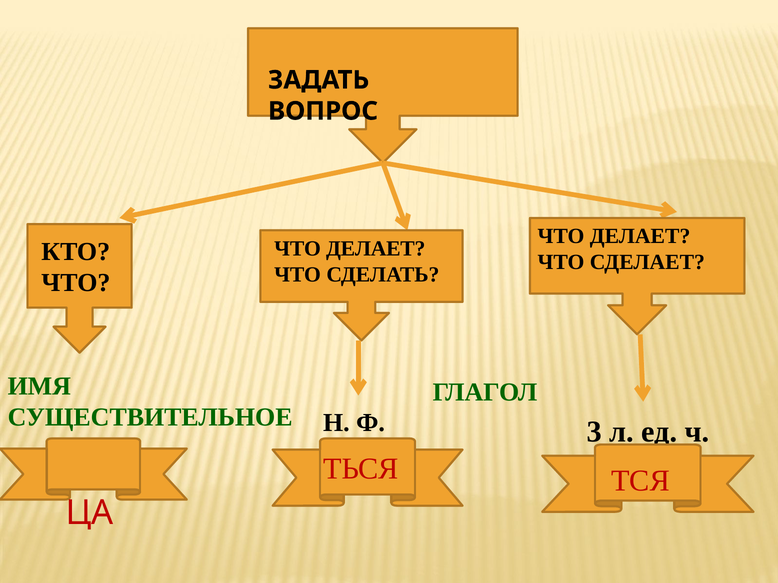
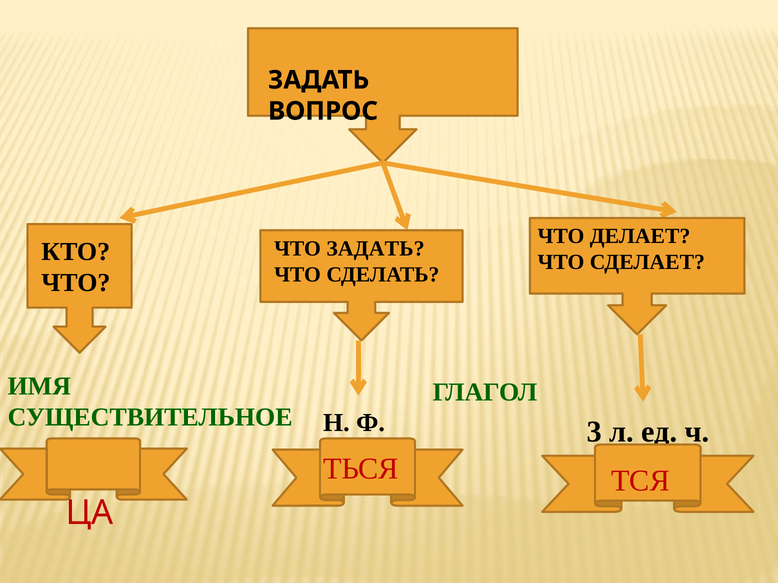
ДЕЛАЕТ at (376, 249): ДЕЛАЕТ -> ЗАДАТЬ
